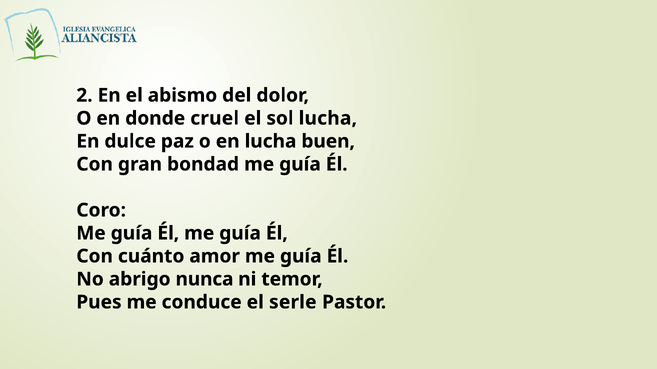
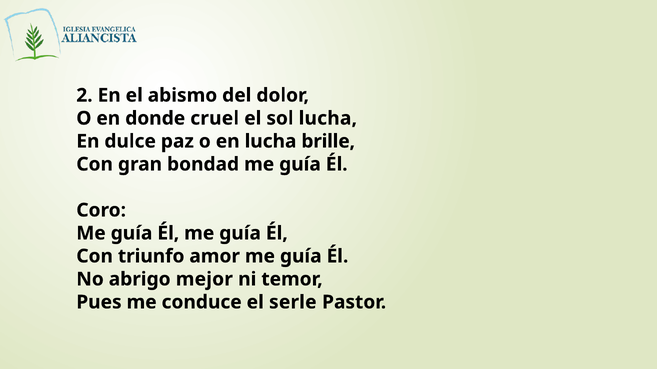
buen: buen -> brille
cuánto: cuánto -> triunfo
nunca: nunca -> mejor
